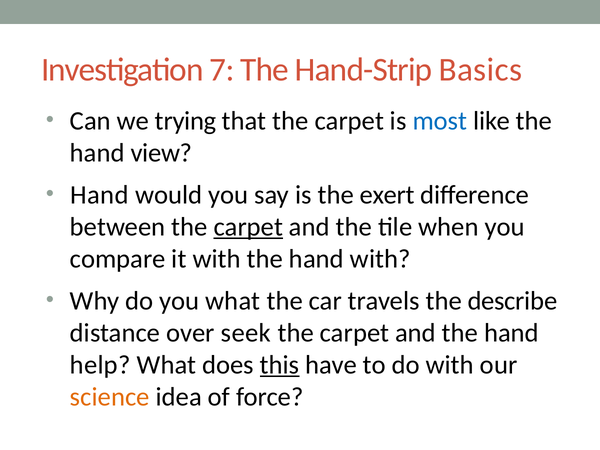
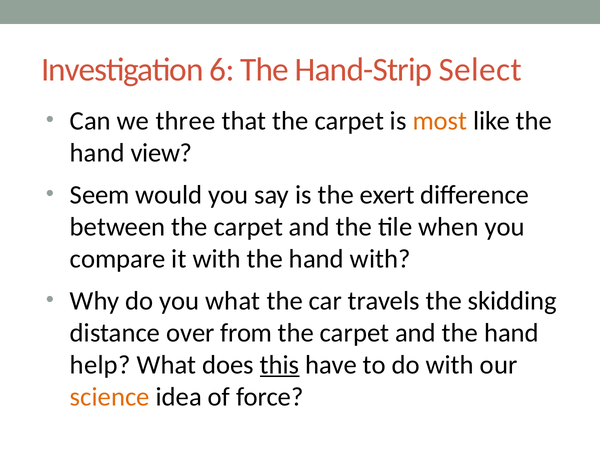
7: 7 -> 6
Basics: Basics -> Select
trying: trying -> three
most colour: blue -> orange
Hand at (99, 195): Hand -> Seem
carpet at (248, 227) underline: present -> none
describe: describe -> skidding
seek: seek -> from
